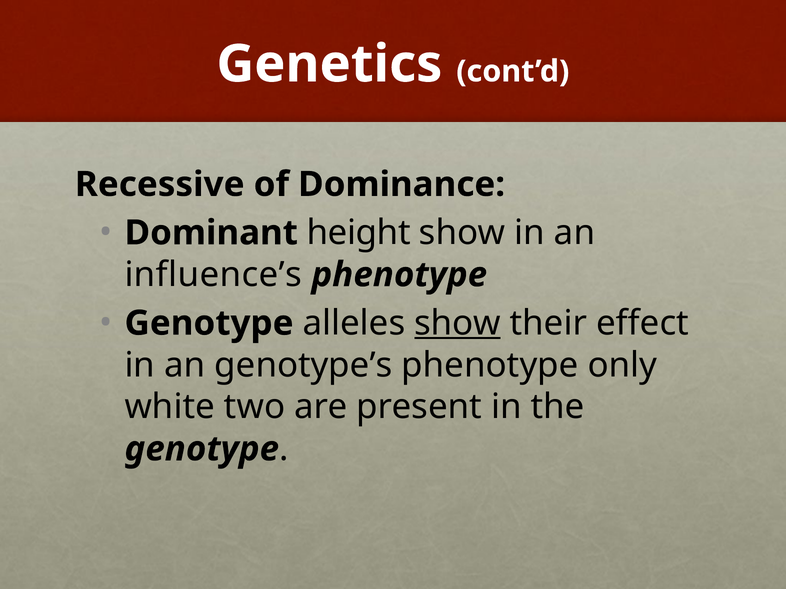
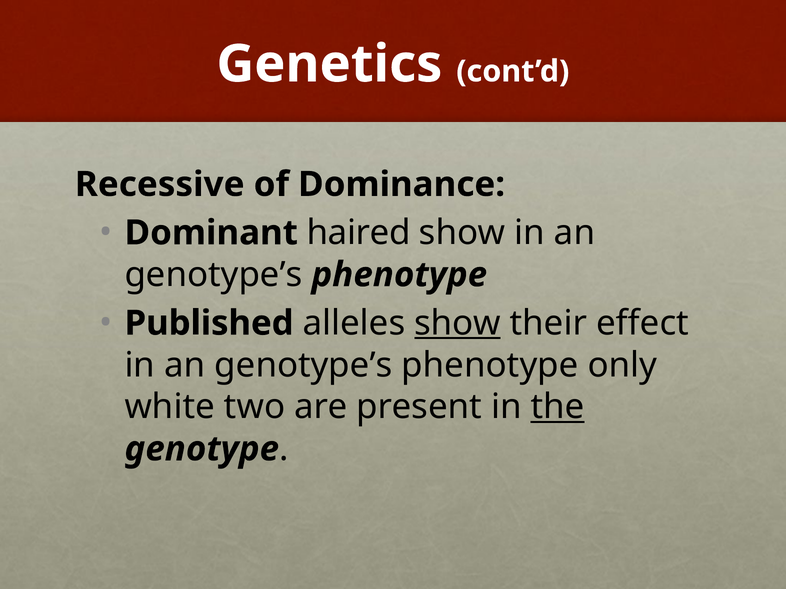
height: height -> haired
influence’s at (213, 275): influence’s -> genotype’s
Genotype at (209, 323): Genotype -> Published
the underline: none -> present
